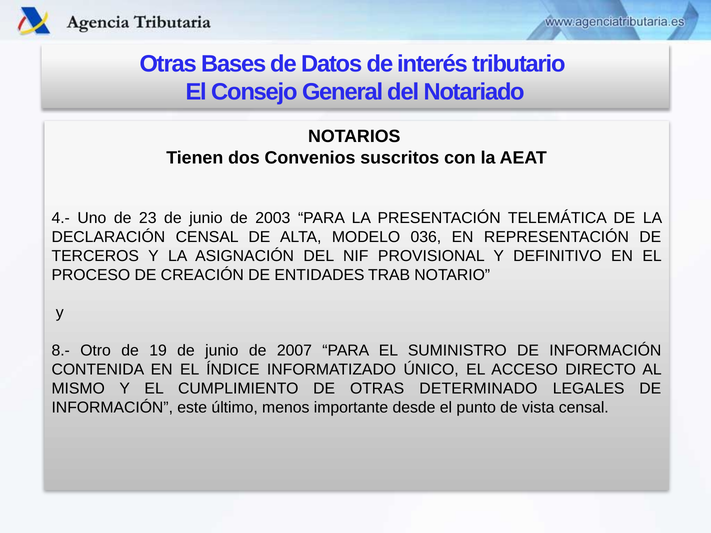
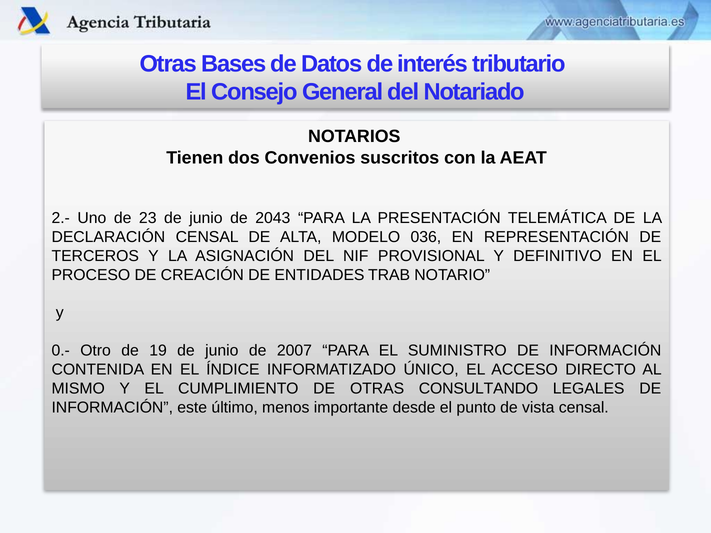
4.-: 4.- -> 2.-
2003: 2003 -> 2043
8.-: 8.- -> 0.-
DETERMINADO: DETERMINADO -> CONSULTANDO
